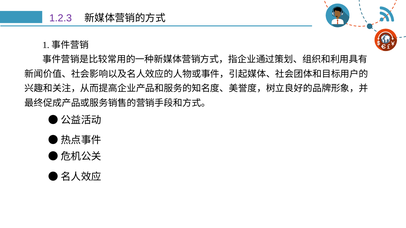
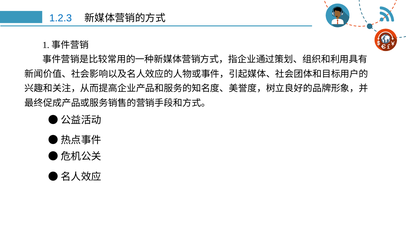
1.2.3 colour: purple -> blue
